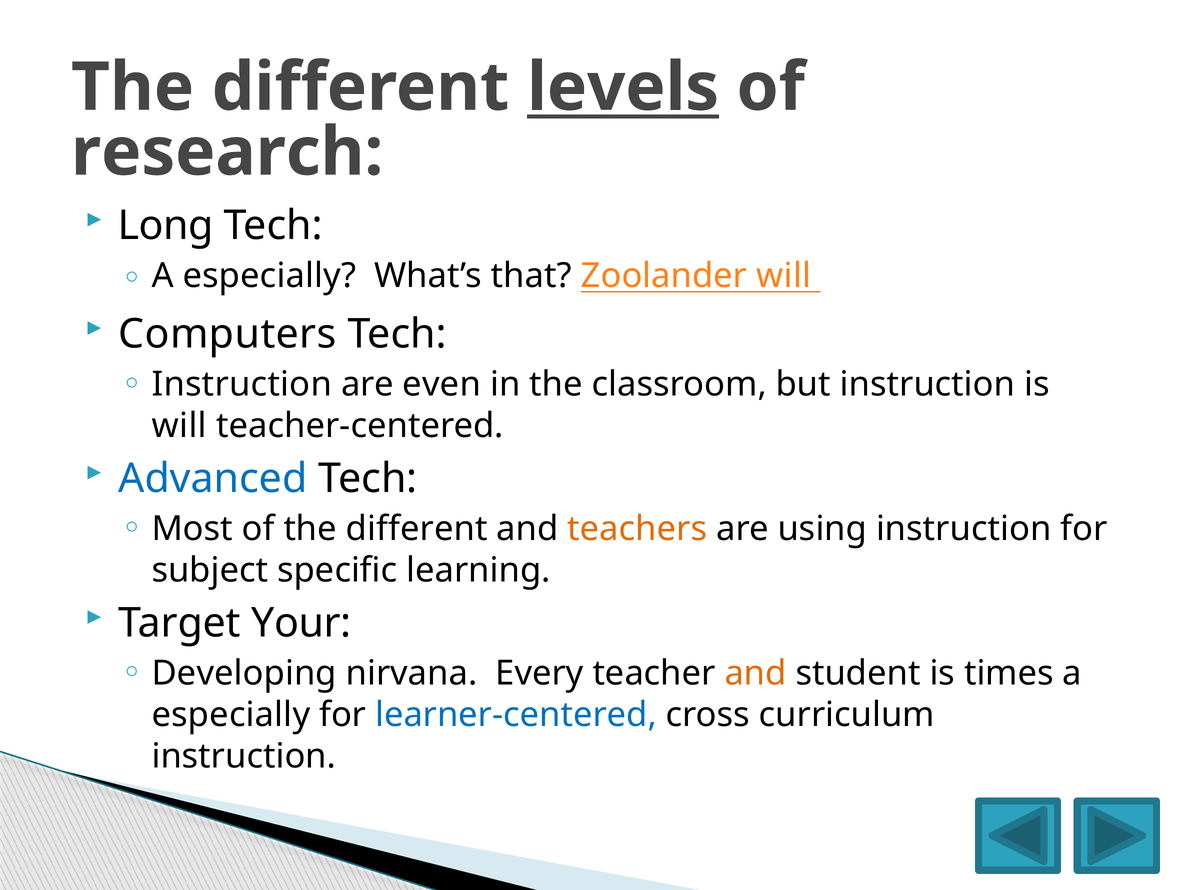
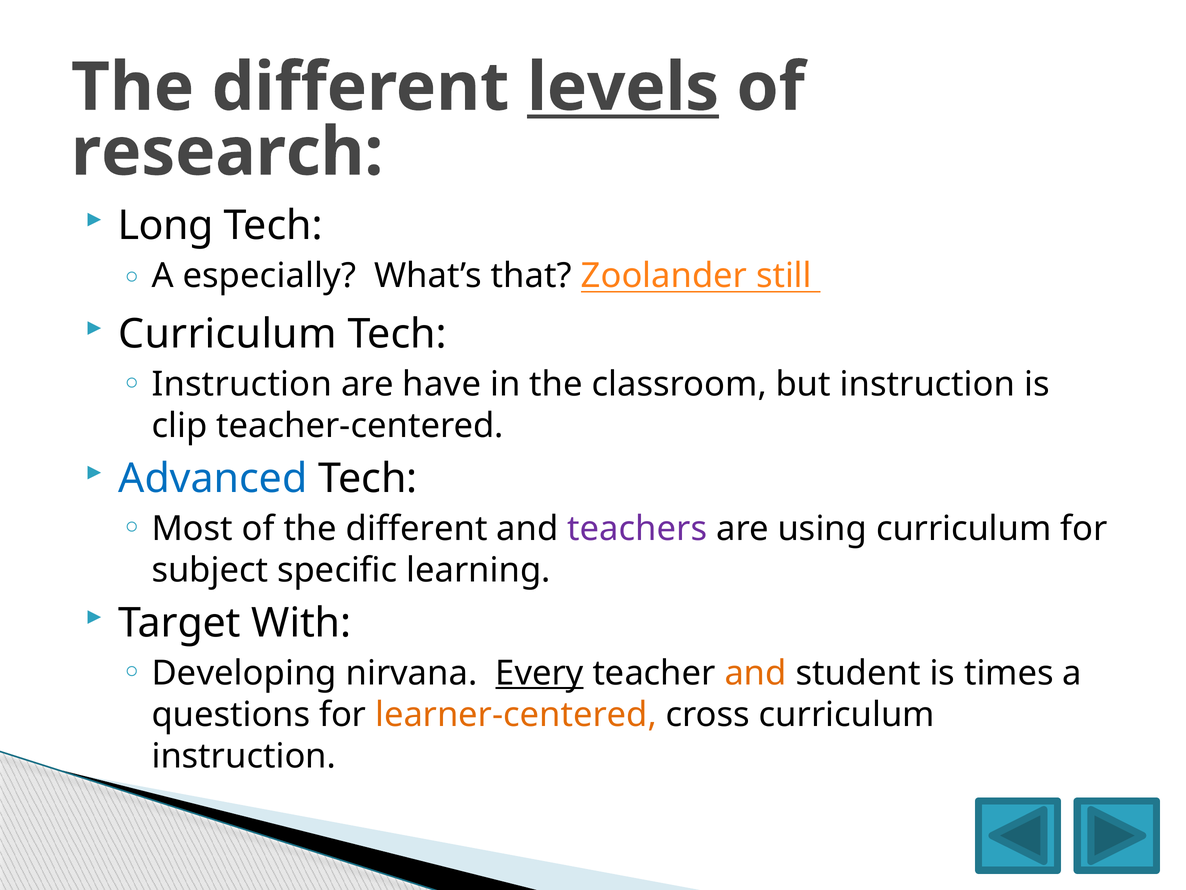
Zoolander will: will -> still
Computers at (227, 334): Computers -> Curriculum
even: even -> have
will at (179, 426): will -> clip
teachers colour: orange -> purple
using instruction: instruction -> curriculum
Your: Your -> With
Every underline: none -> present
especially at (231, 714): especially -> questions
learner-centered colour: blue -> orange
